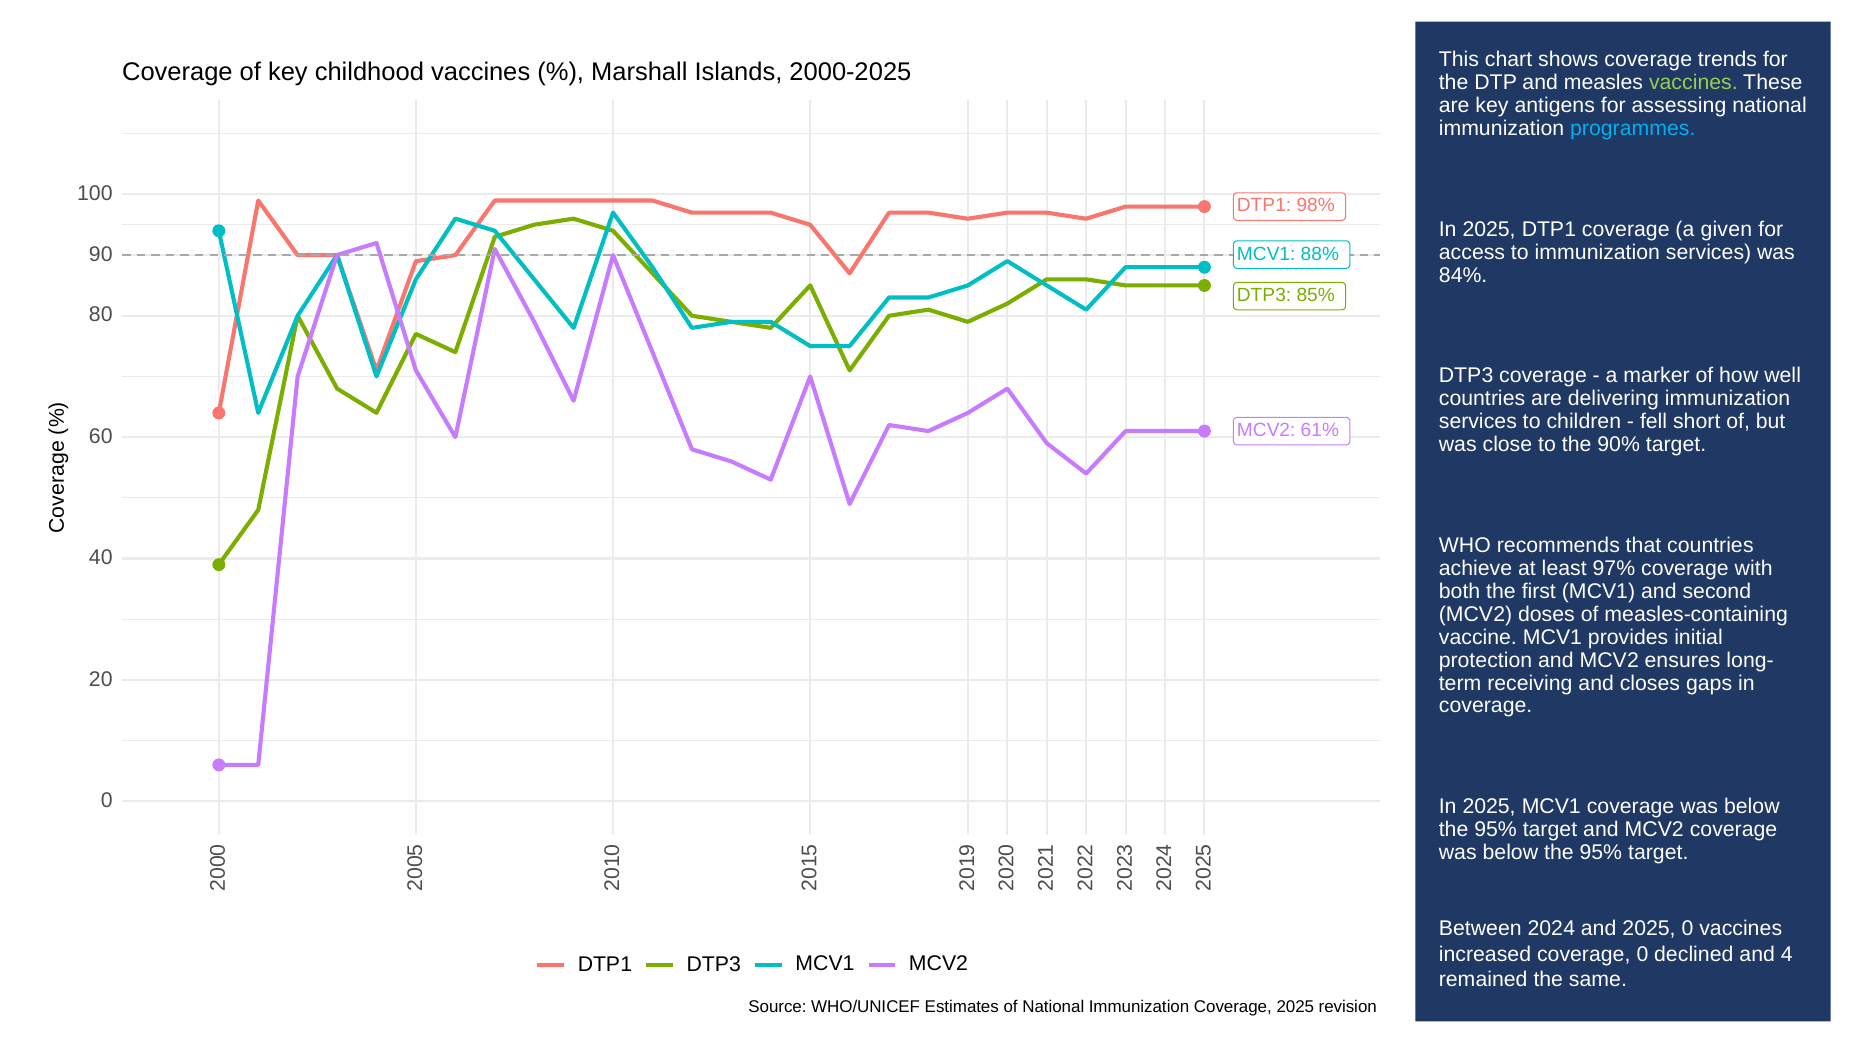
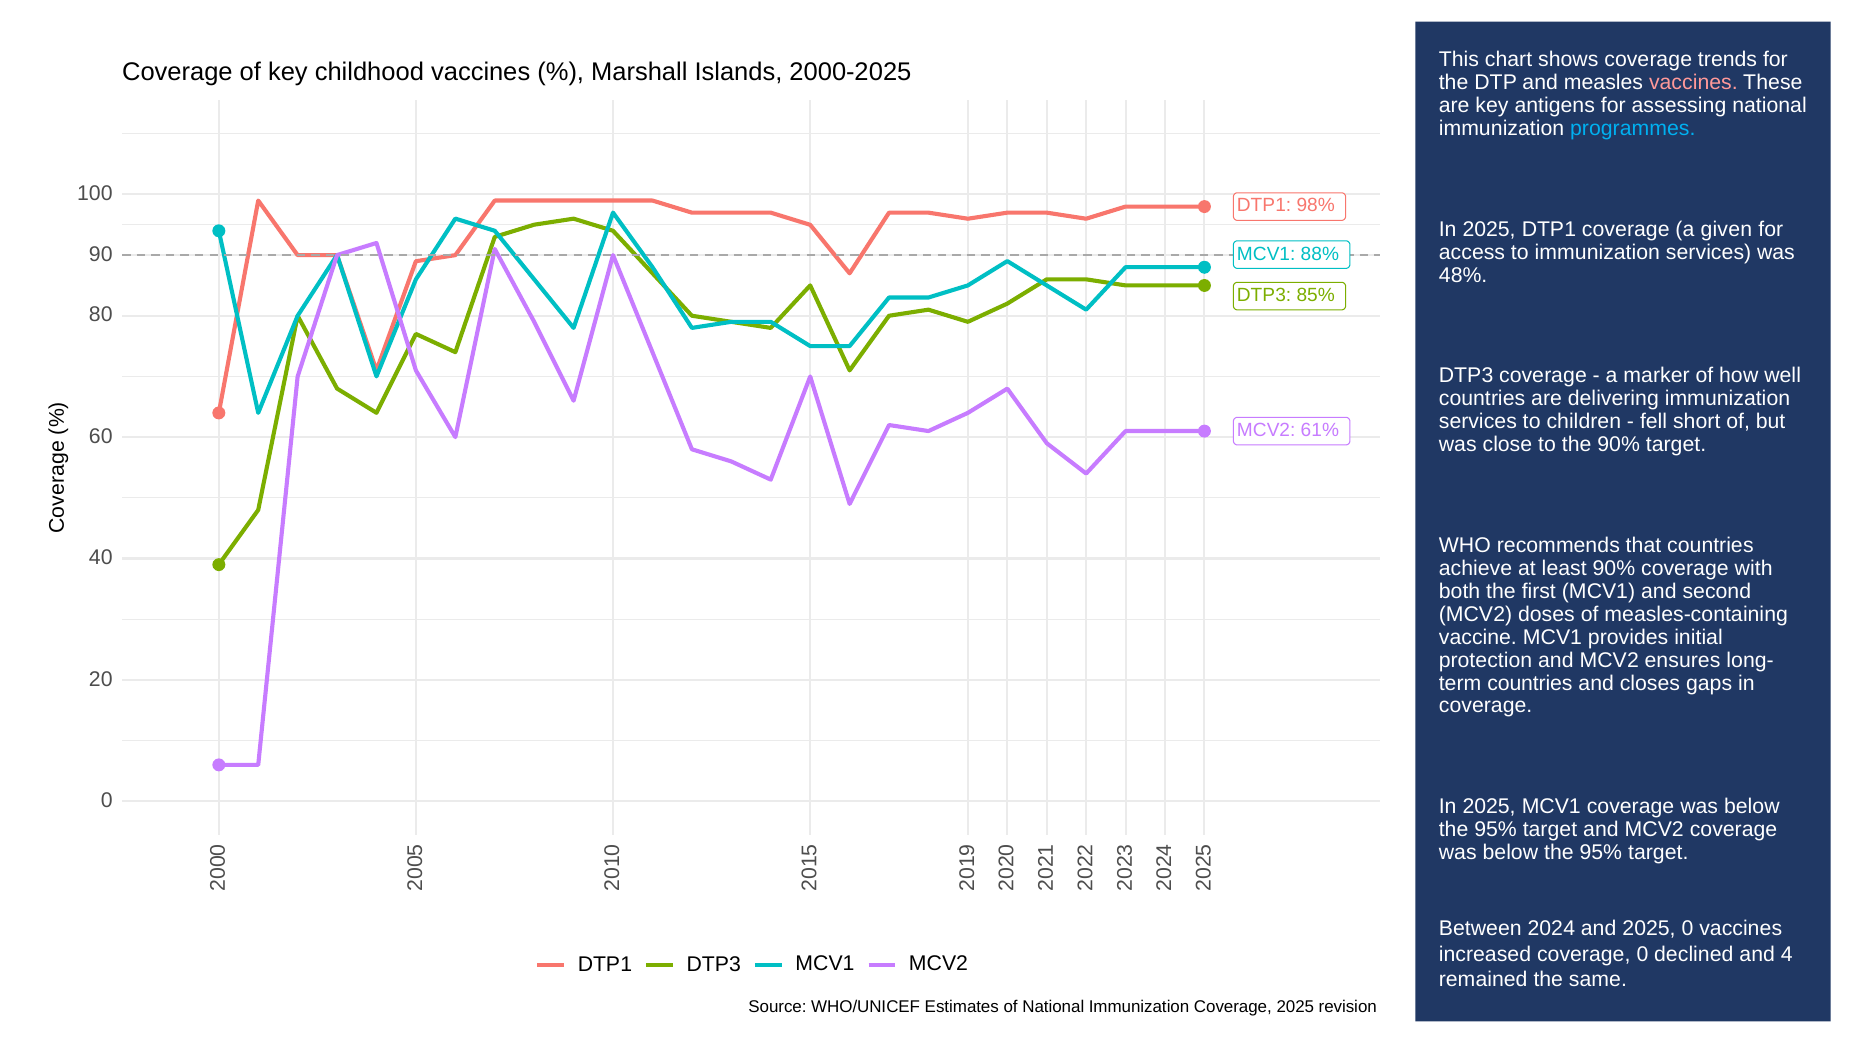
vaccines at (1693, 83) colour: light green -> pink
84%: 84% -> 48%
least 97%: 97% -> 90%
receiving at (1530, 683): receiving -> countries
